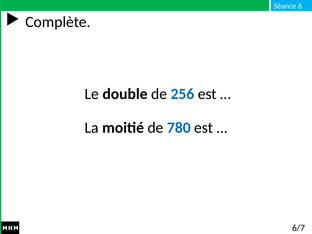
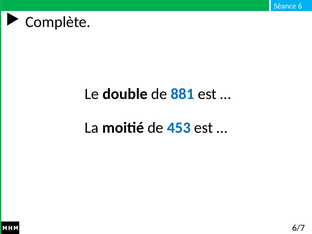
256: 256 -> 881
780: 780 -> 453
